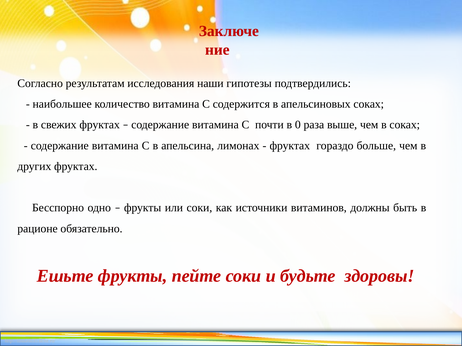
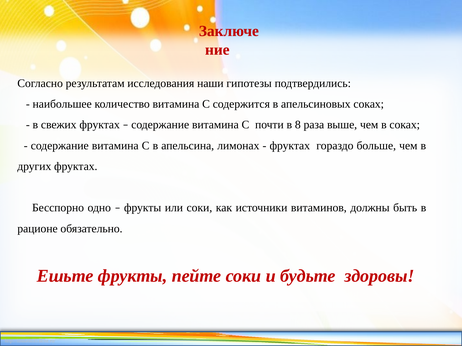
0: 0 -> 8
